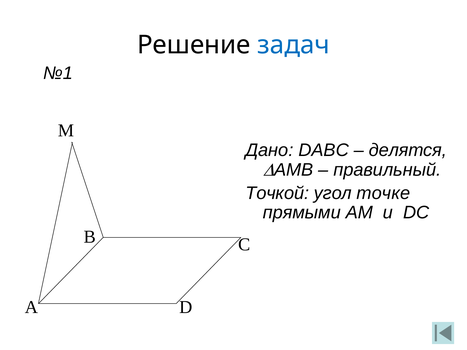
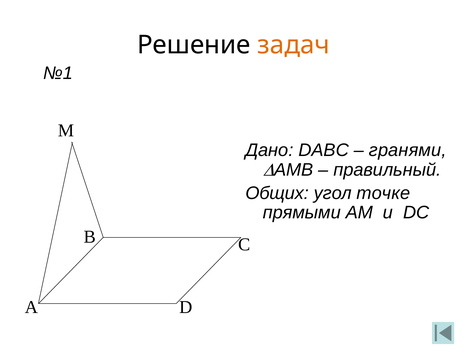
задач colour: blue -> orange
делятся: делятся -> гранями
Точкой: Точкой -> Общих
